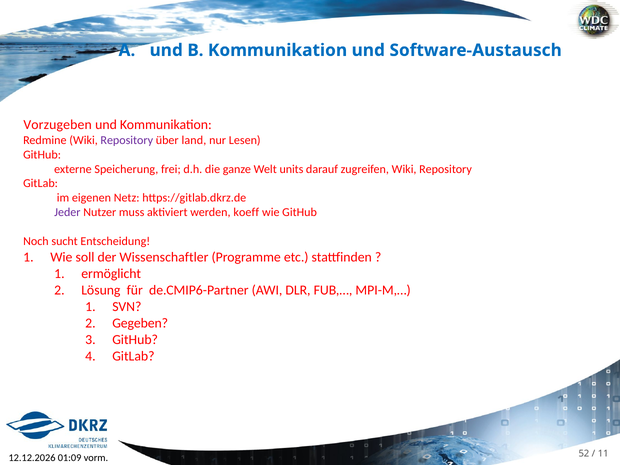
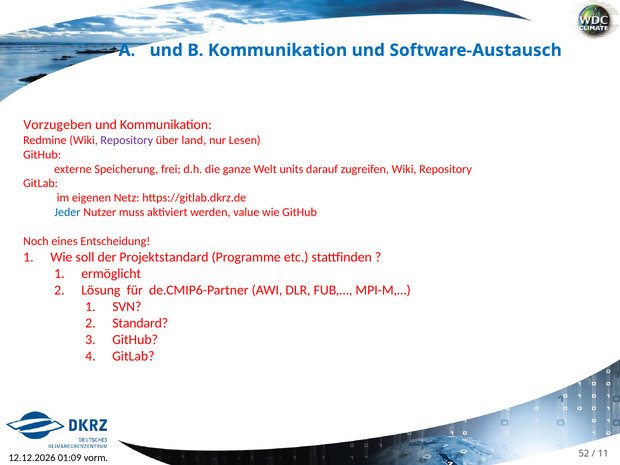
Jeder colour: purple -> blue
koeff: koeff -> value
sucht: sucht -> eines
Wissenschaftler: Wissenschaftler -> Projektstandard
Gegeben: Gegeben -> Standard
